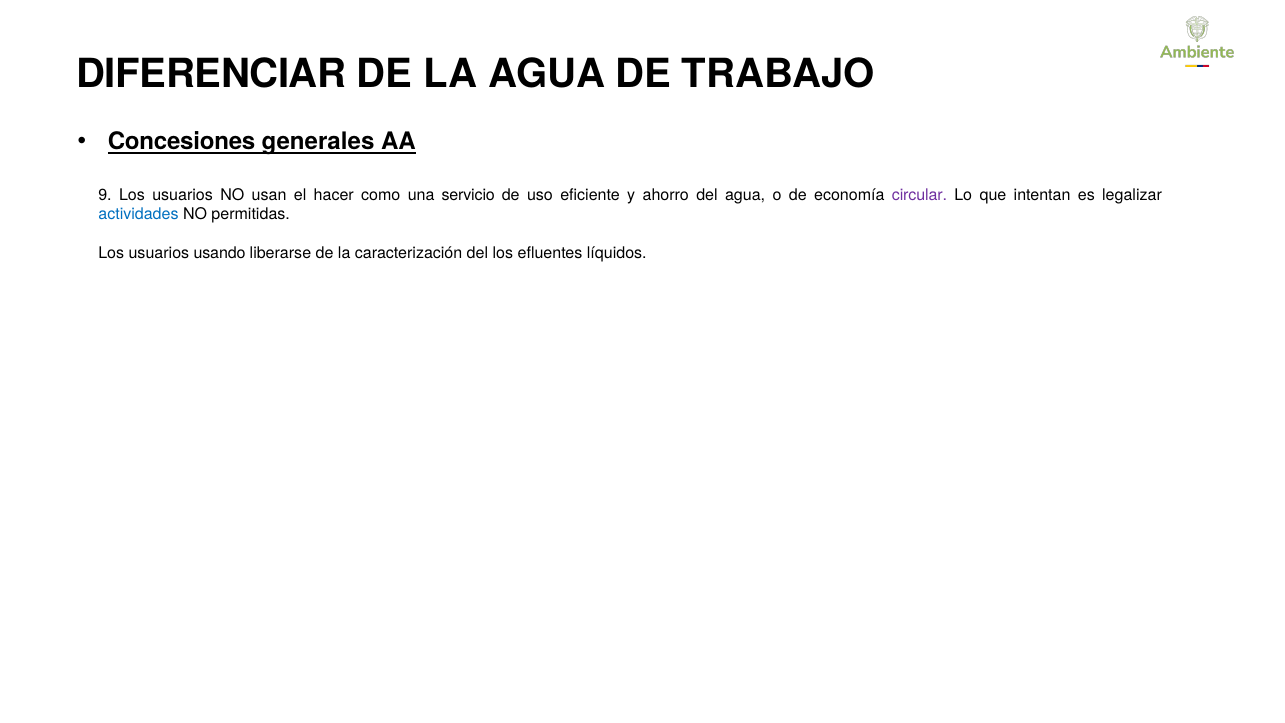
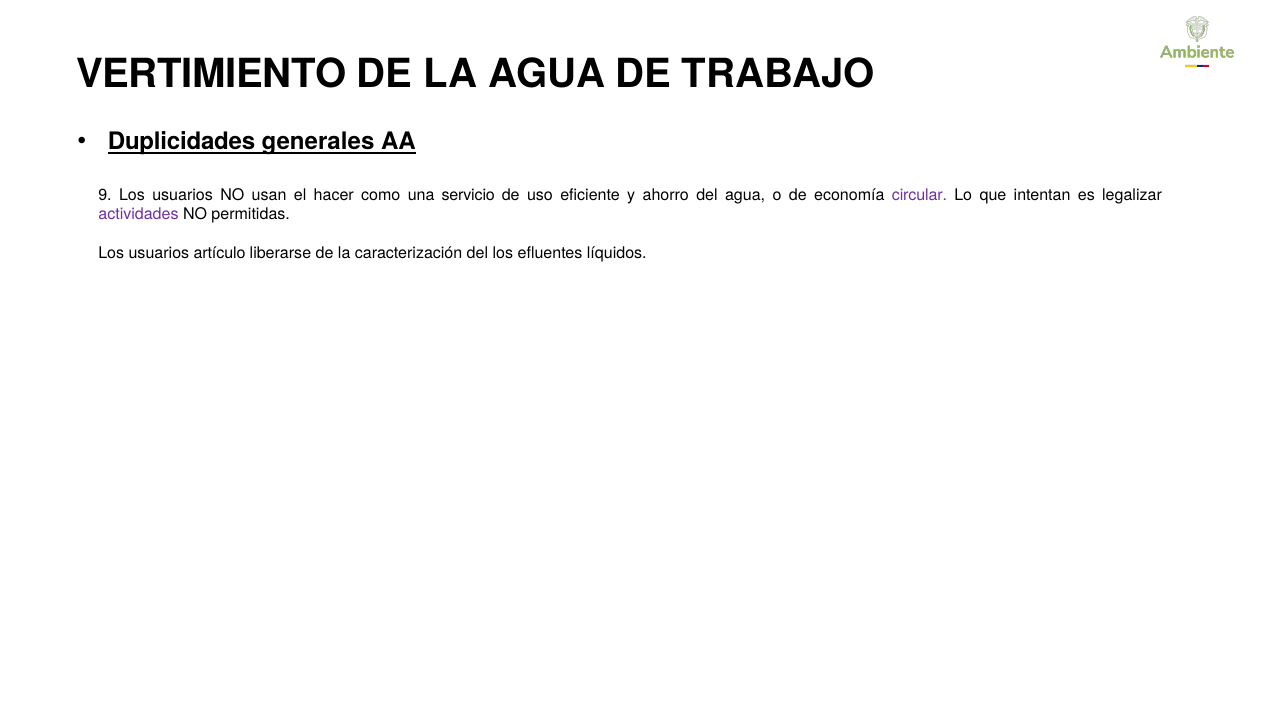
DIFERENCIAR: DIFERENCIAR -> VERTIMIENTO
Concesiones: Concesiones -> Duplicidades
actividades colour: blue -> purple
usando: usando -> artículo
